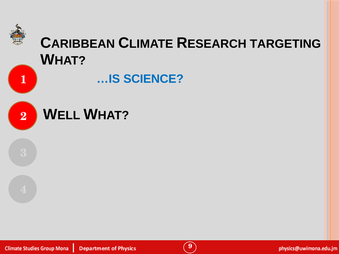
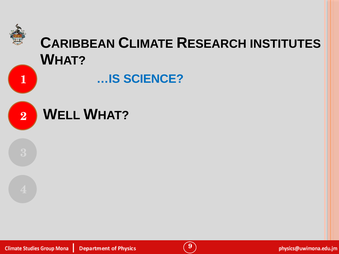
TARGETING: TARGETING -> INSTITUTES
